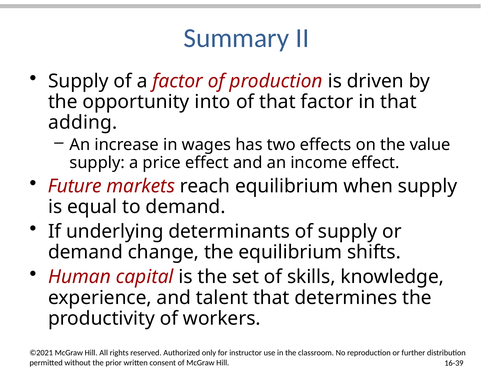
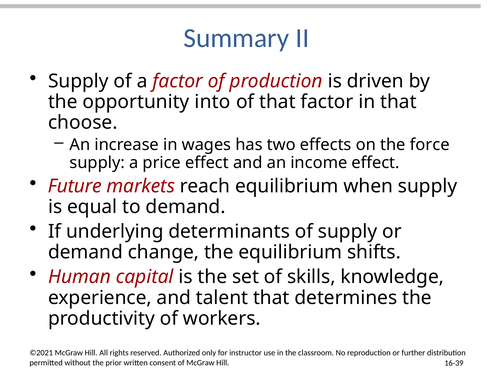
adding: adding -> choose
value: value -> force
